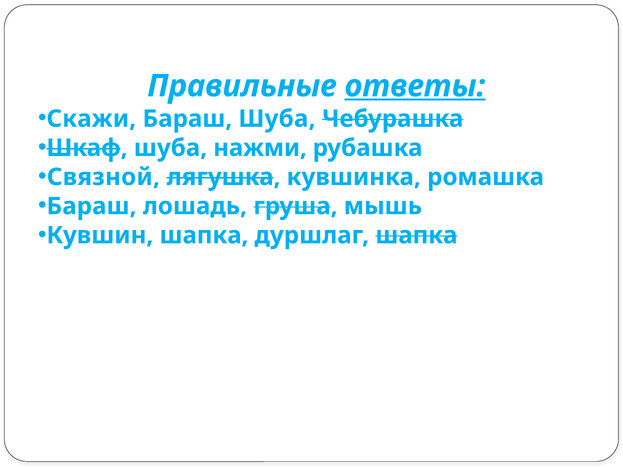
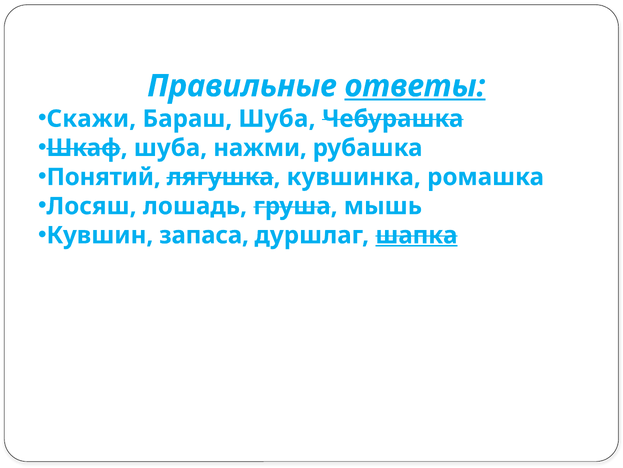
Связной: Связной -> Понятий
Бараш at (92, 206): Бараш -> Лосяш
Кувшин шапка: шапка -> запаса
шапка at (416, 235) underline: none -> present
